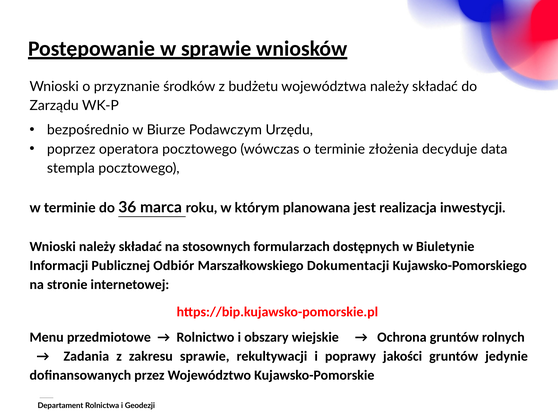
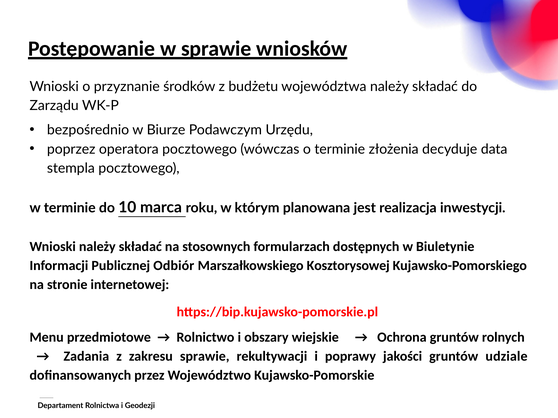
36: 36 -> 10
Dokumentacji: Dokumentacji -> Kosztorysowej
jedynie: jedynie -> udziale
